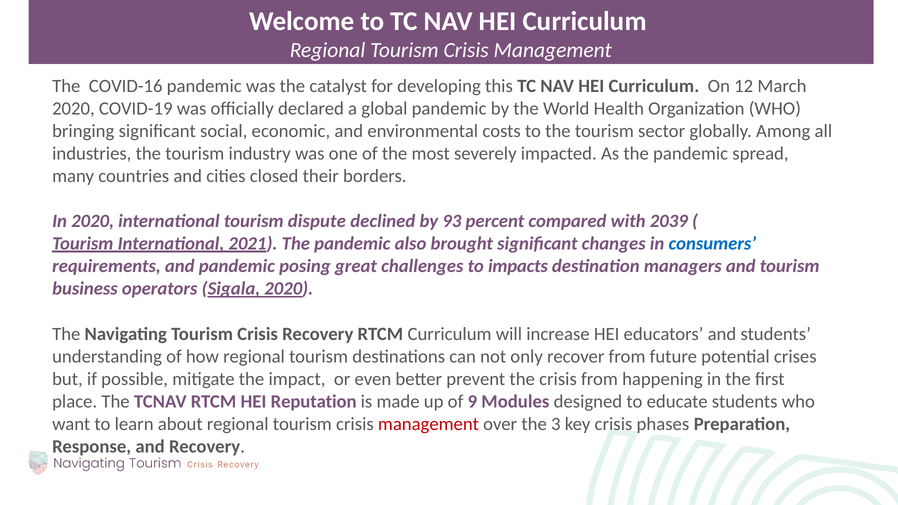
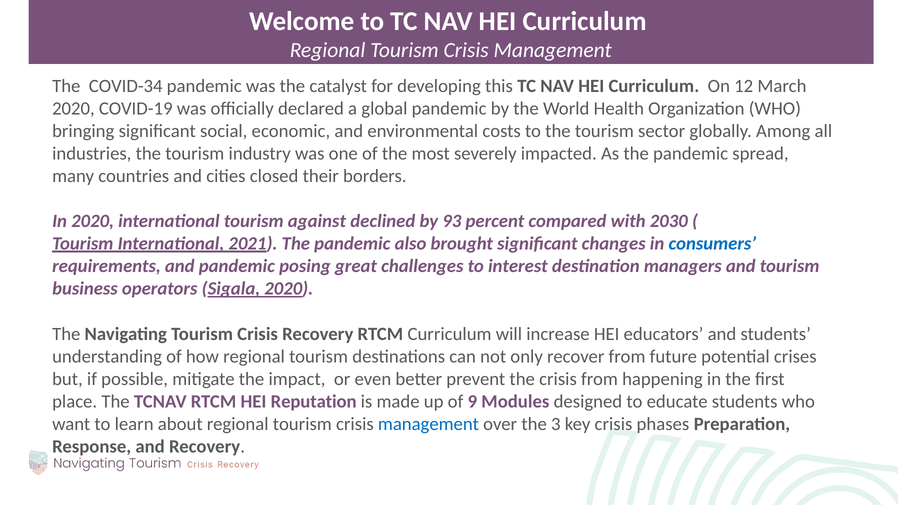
COVID-16: COVID-16 -> COVID-34
dispute: dispute -> against
2039: 2039 -> 2030
impacts: impacts -> interest
management at (428, 424) colour: red -> blue
